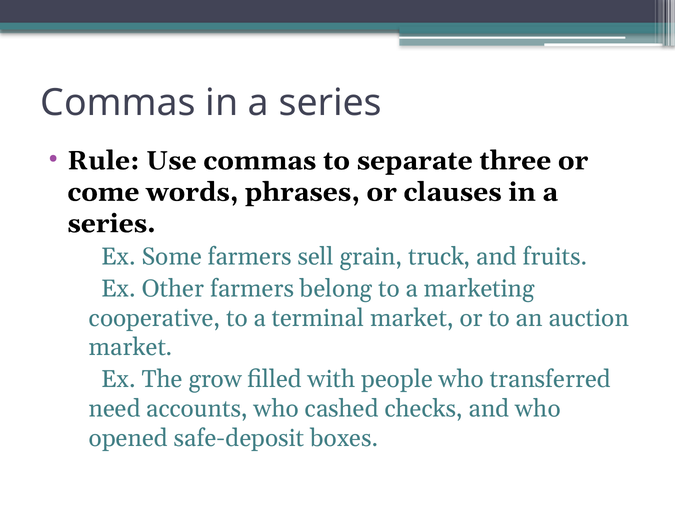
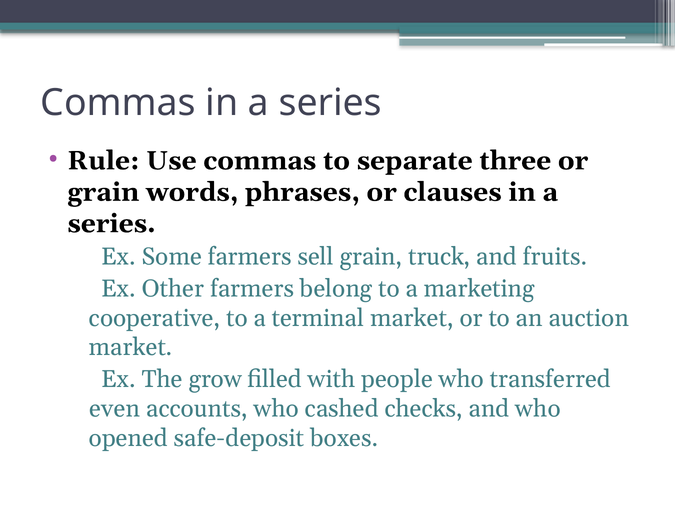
come at (103, 192): come -> grain
need: need -> even
